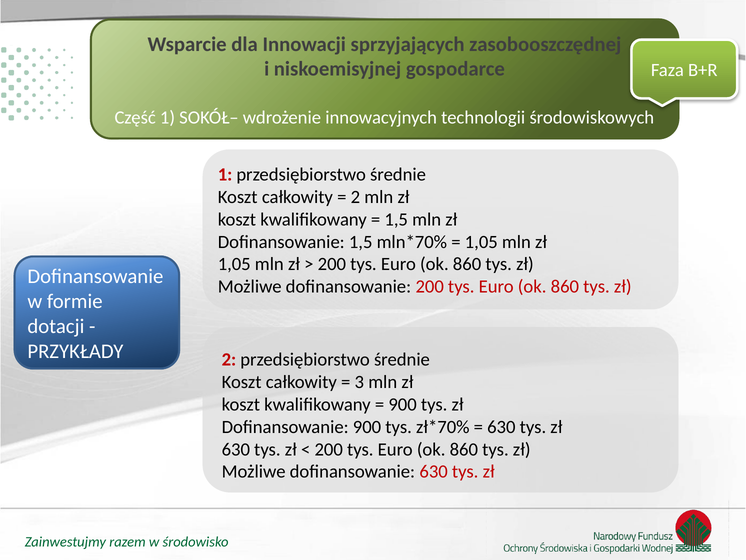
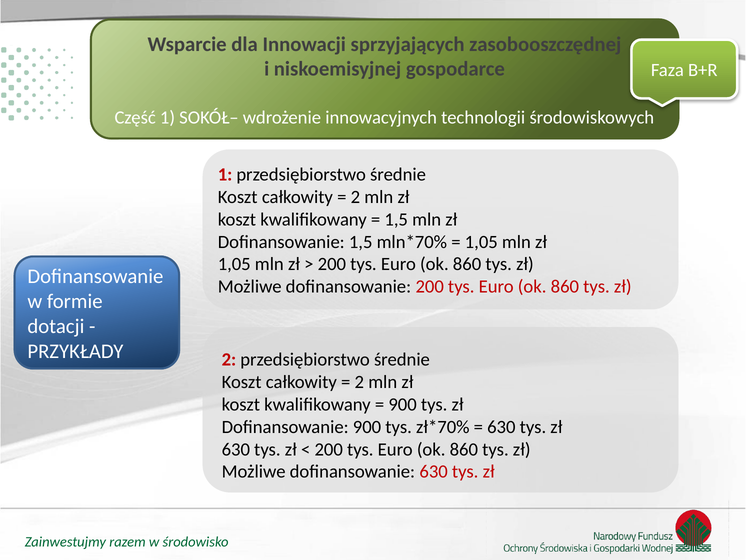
3 at (359, 382): 3 -> 2
